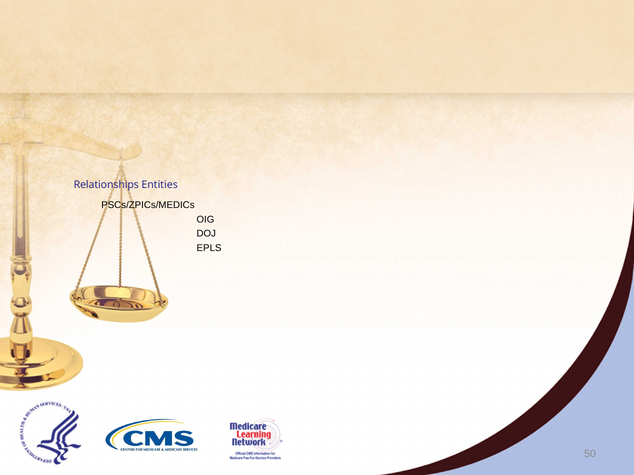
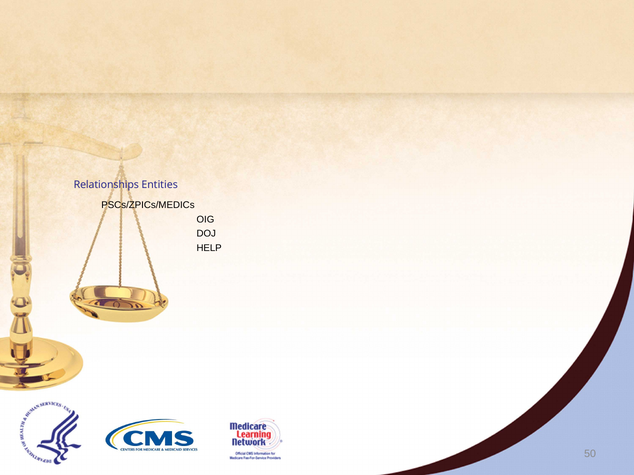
EPLS: EPLS -> HELP
